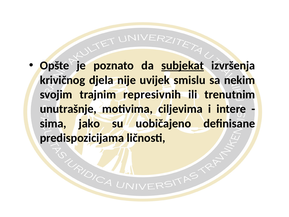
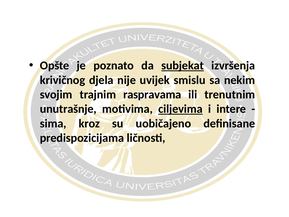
represivnih: represivnih -> raspravama
ciljevima underline: none -> present
jako: jako -> kroz
